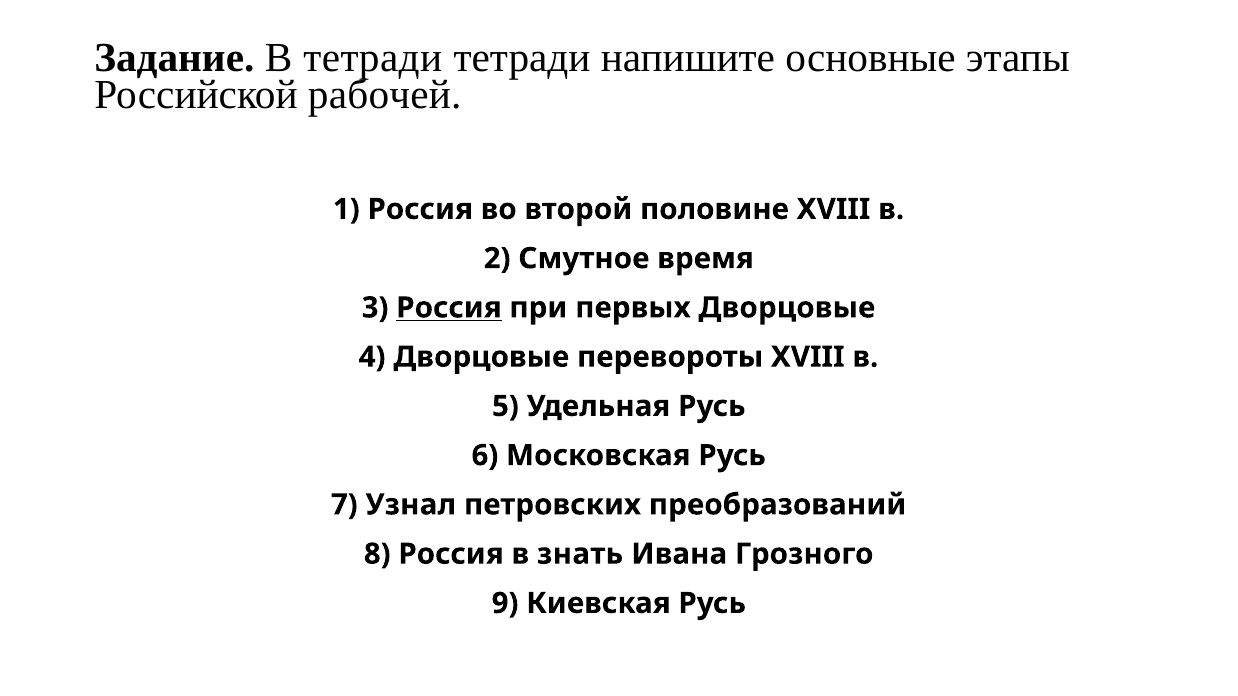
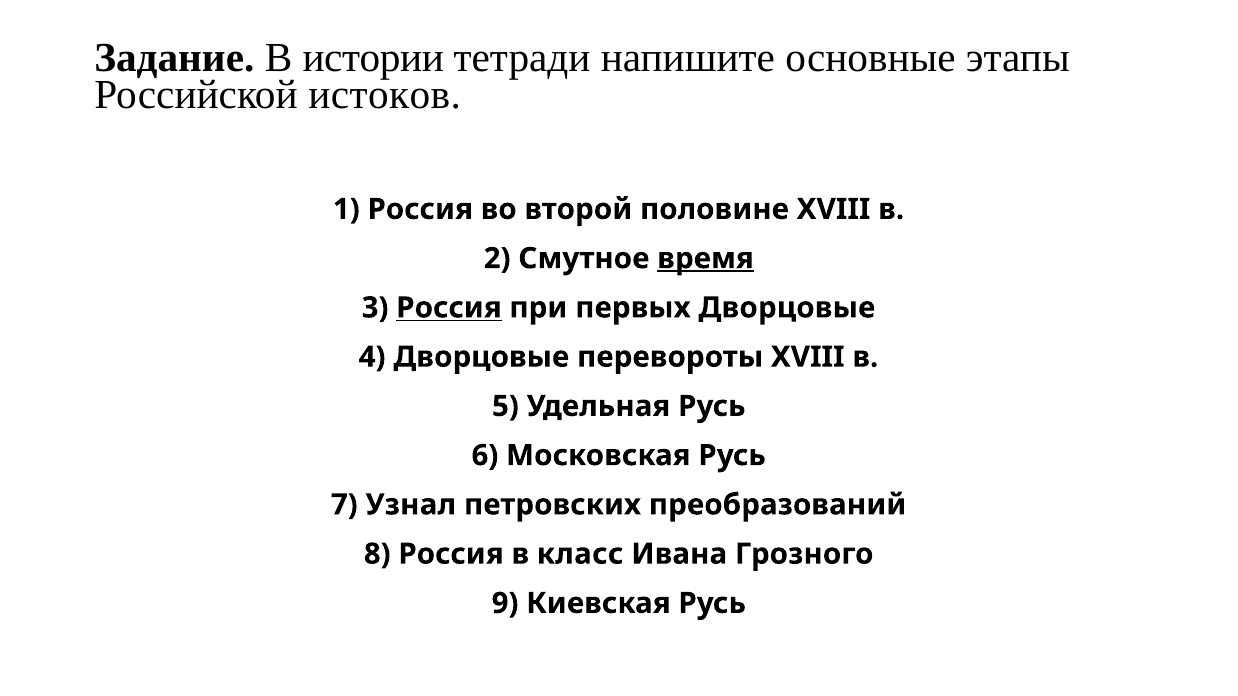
В тетради: тетради -> истории
рабочей: рабочей -> истоков
время underline: none -> present
знать: знать -> класс
